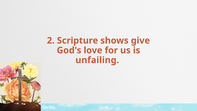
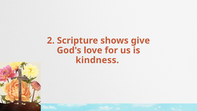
unfailing: unfailing -> kindness
